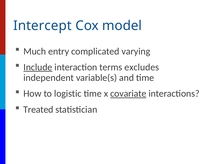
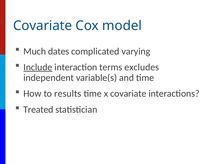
Intercept at (42, 26): Intercept -> Covariate
entry: entry -> dates
logistic: logistic -> results
covariate at (128, 93) underline: present -> none
